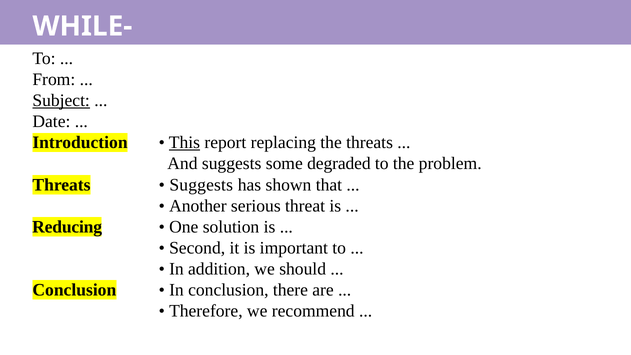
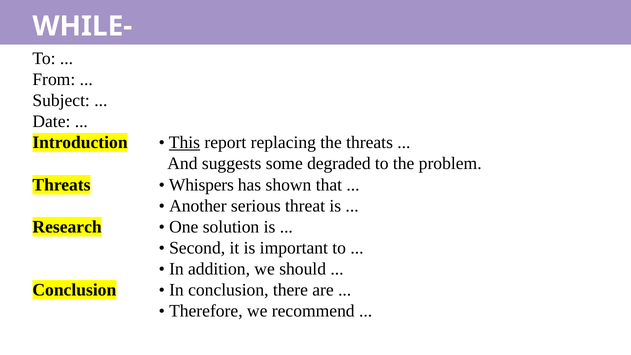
Subject underline: present -> none
Suggests at (201, 185): Suggests -> Whispers
Reducing: Reducing -> Research
